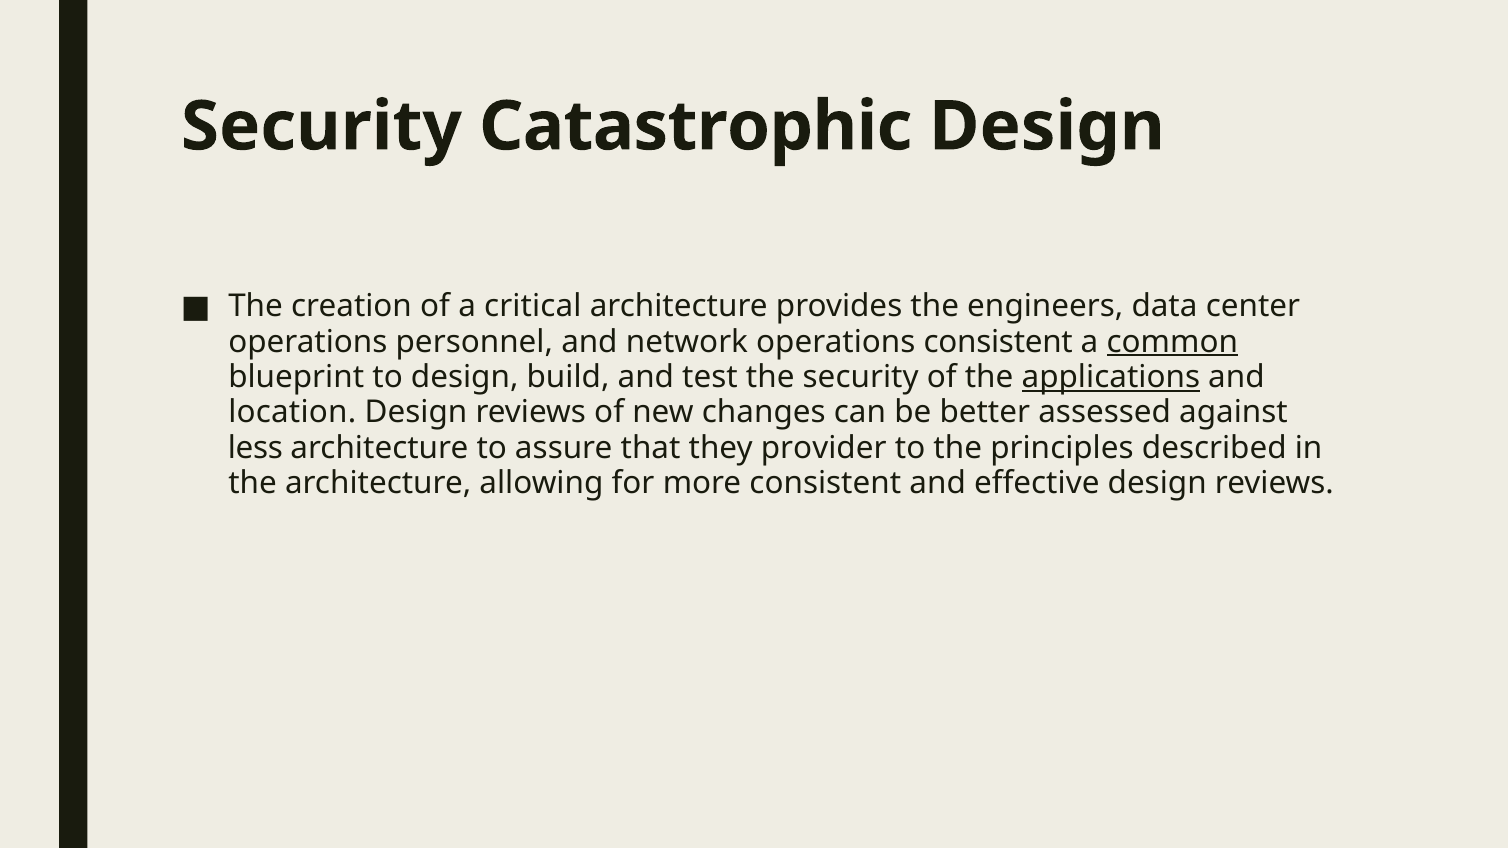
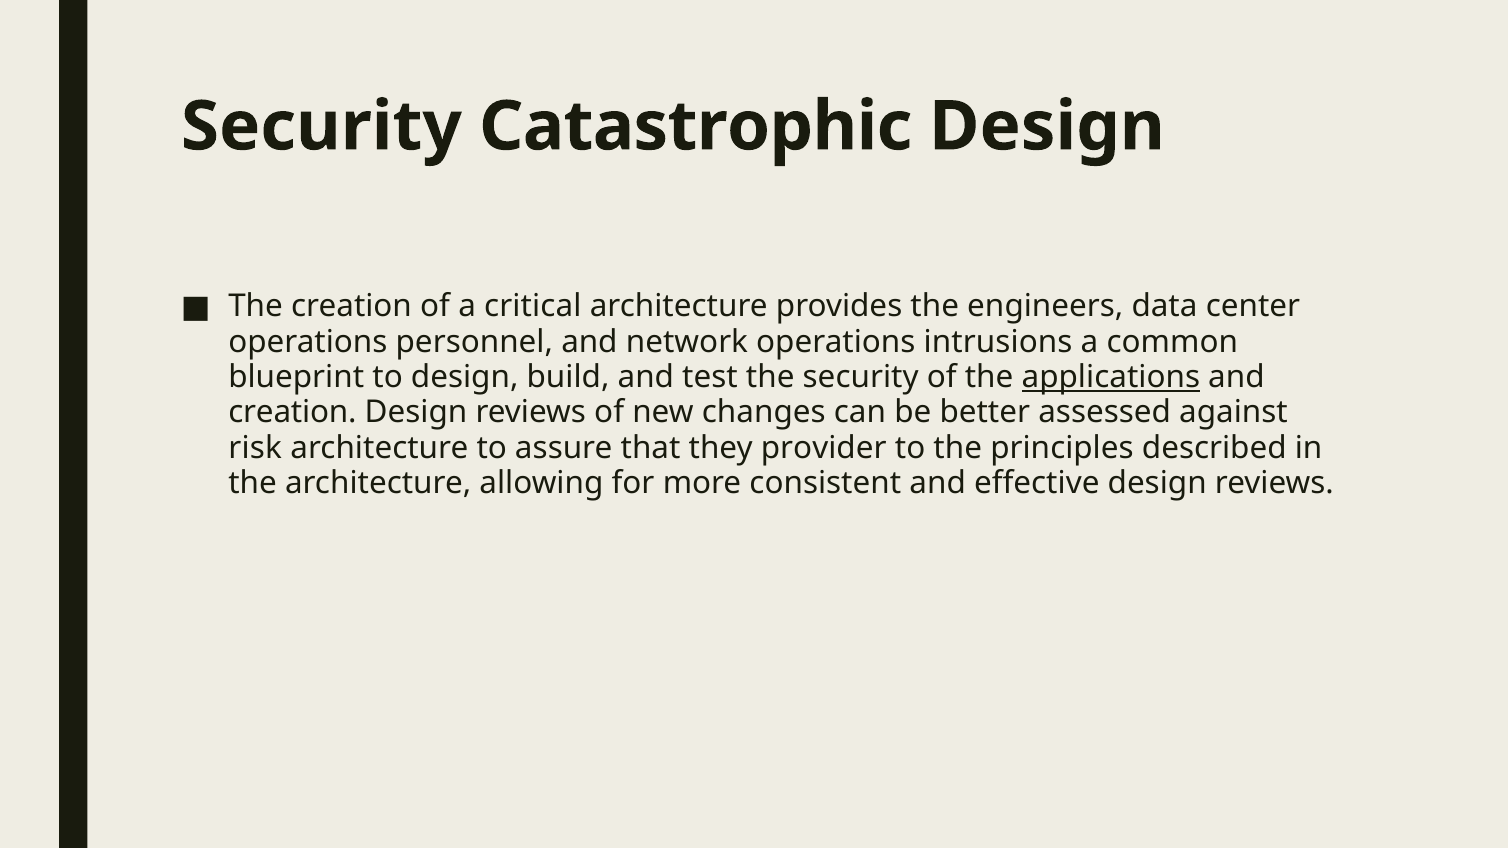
operations consistent: consistent -> intrusions
common underline: present -> none
location at (292, 413): location -> creation
less: less -> risk
